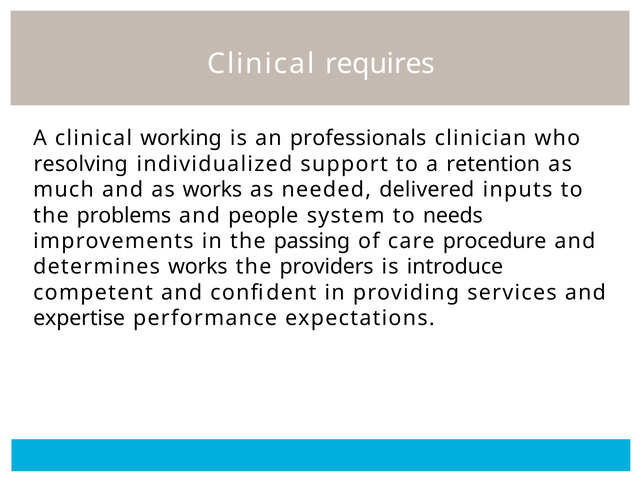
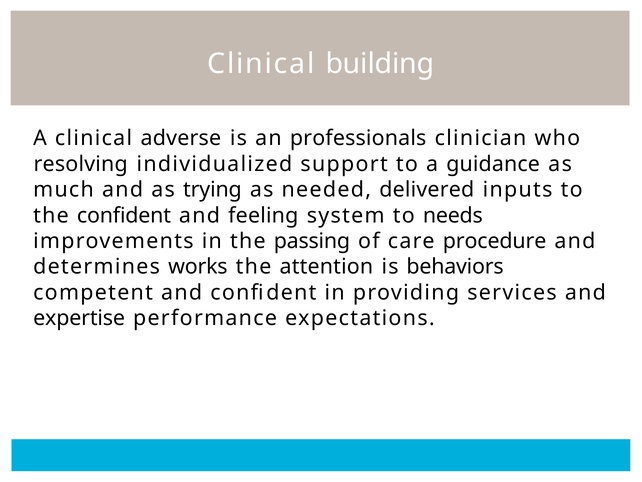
requires: requires -> building
working: working -> adverse
retention: retention -> guidance
as works: works -> trying
the problems: problems -> confident
people: people -> feeling
providers: providers -> attention
introduce: introduce -> behaviors
